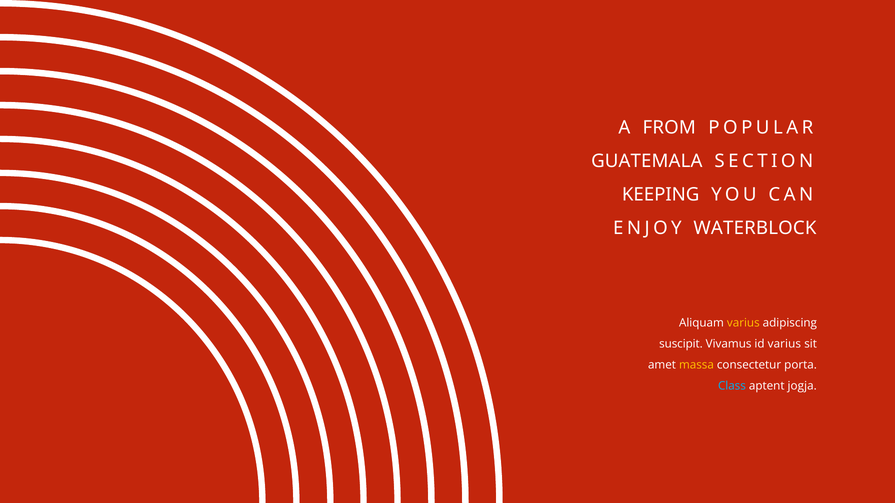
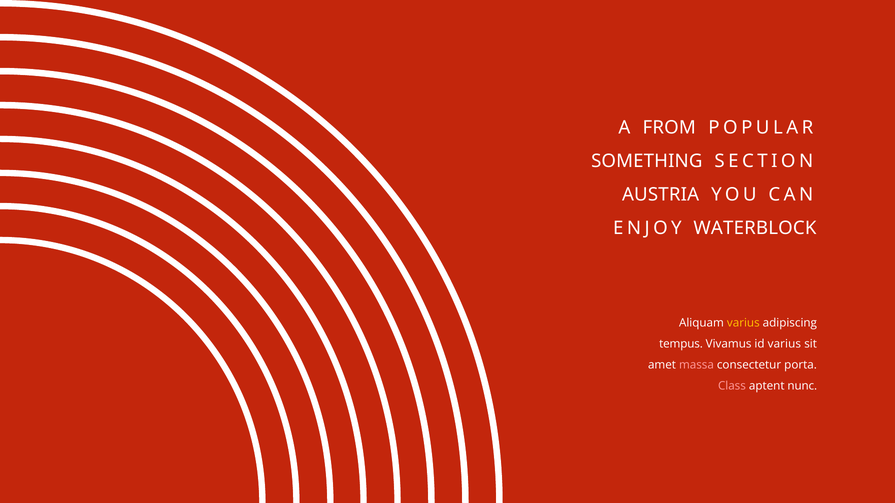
GUATEMALA: GUATEMALA -> SOMETHING
KEEPING: KEEPING -> AUSTRIA
suscipit: suscipit -> tempus
massa colour: yellow -> pink
Class colour: light blue -> pink
jogja: jogja -> nunc
